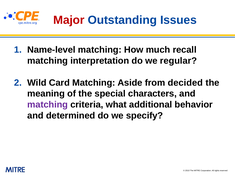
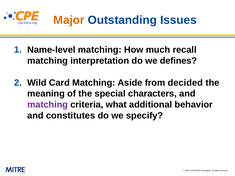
Major colour: red -> orange
regular: regular -> defines
determined: determined -> constitutes
